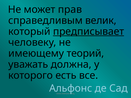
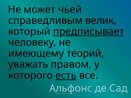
прав: прав -> чьей
должна: должна -> правом
есть underline: none -> present
